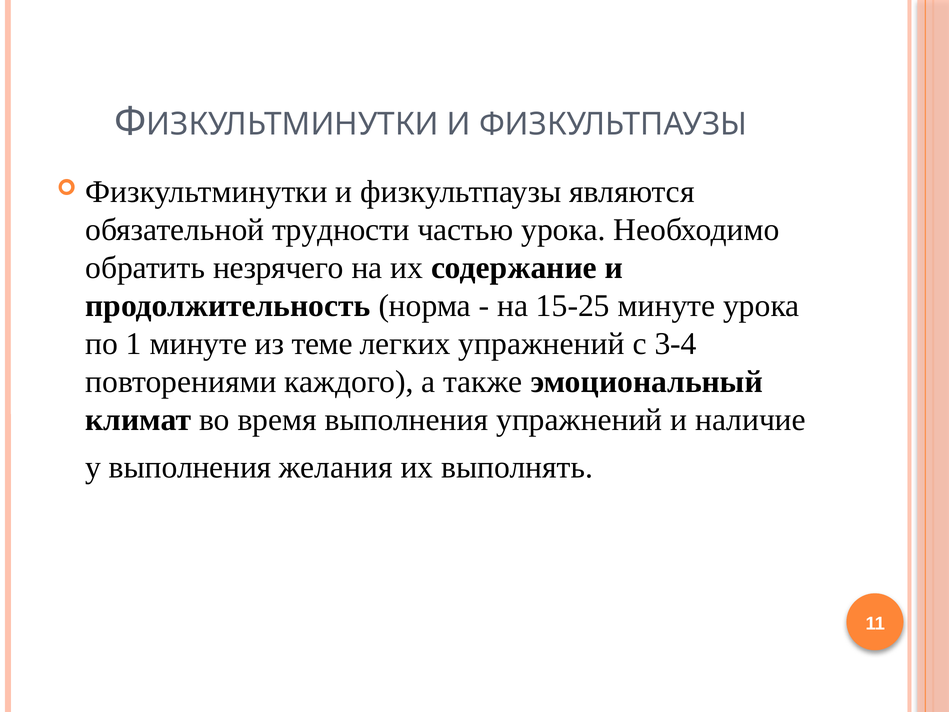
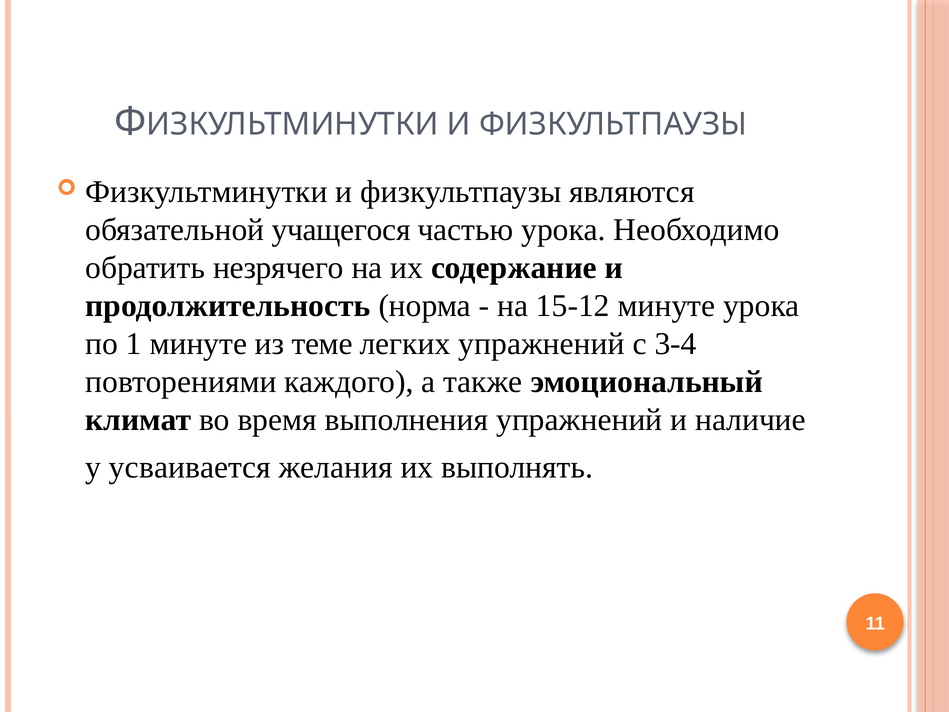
трудности: трудности -> учащегося
15-25: 15-25 -> 15-12
у выполнения: выполнения -> усваивается
